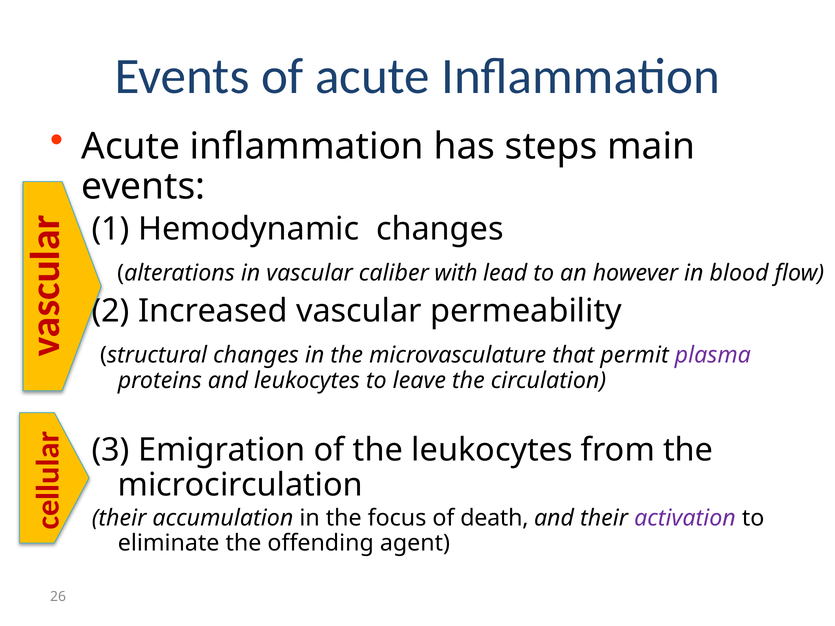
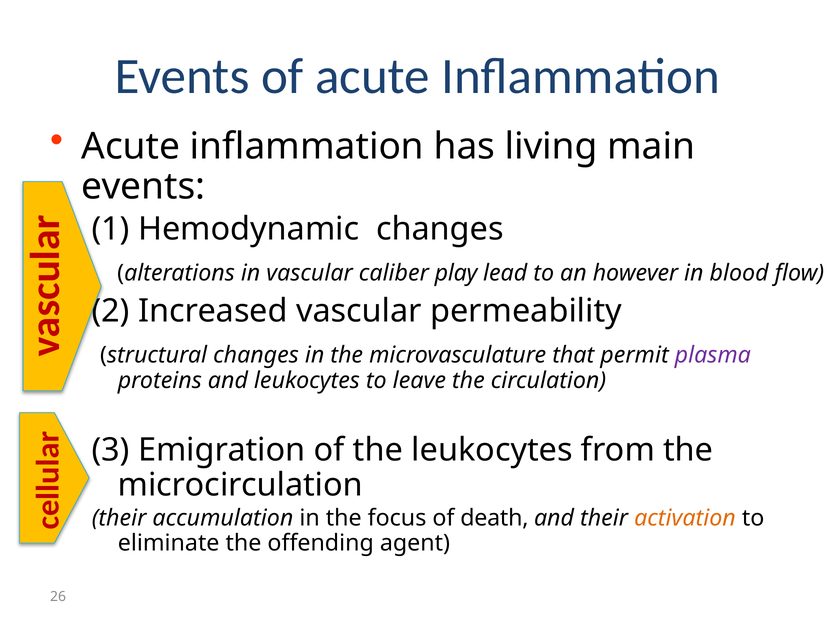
steps: steps -> living
with: with -> play
activation colour: purple -> orange
